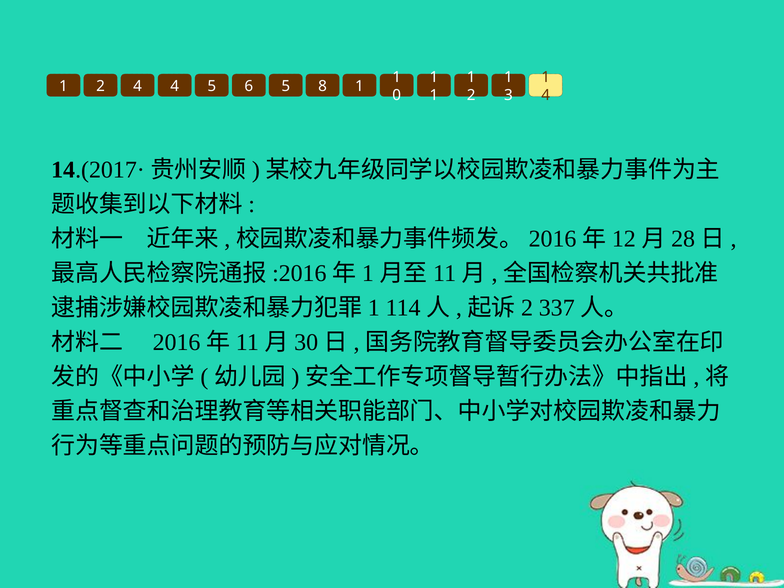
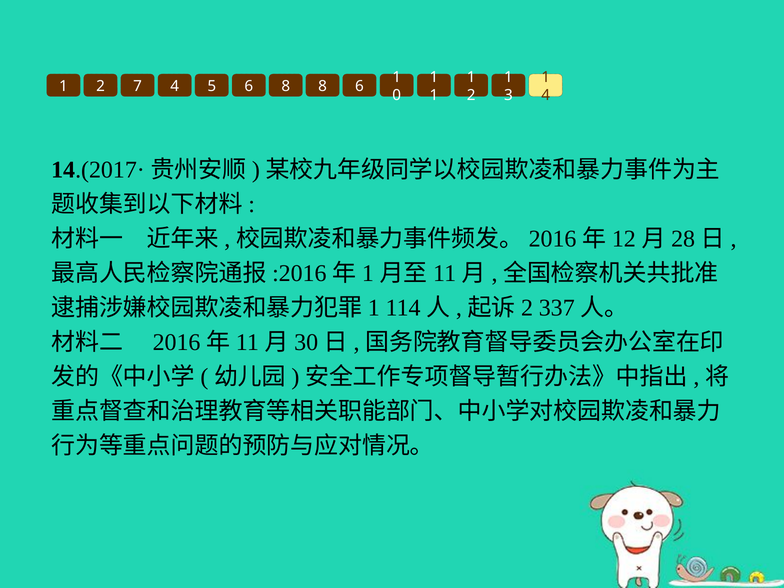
2 4: 4 -> 7
6 5: 5 -> 8
8 1: 1 -> 6
